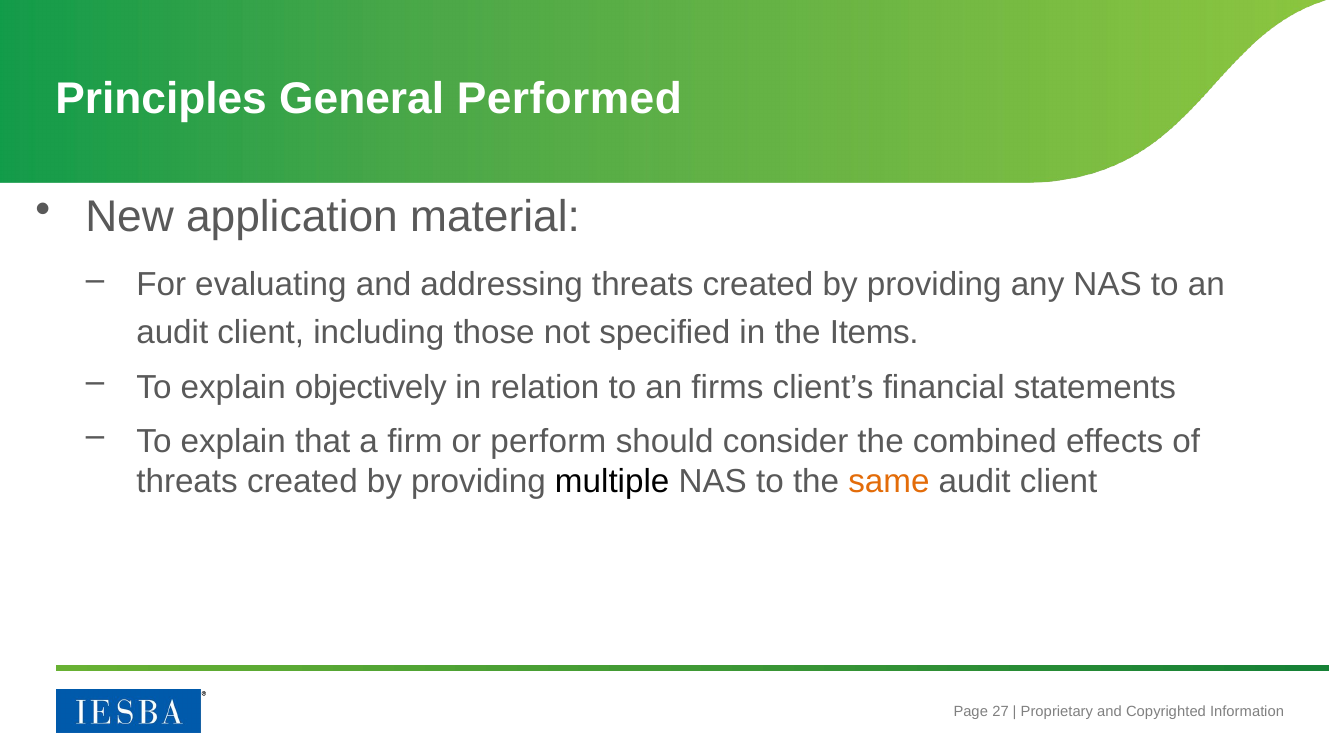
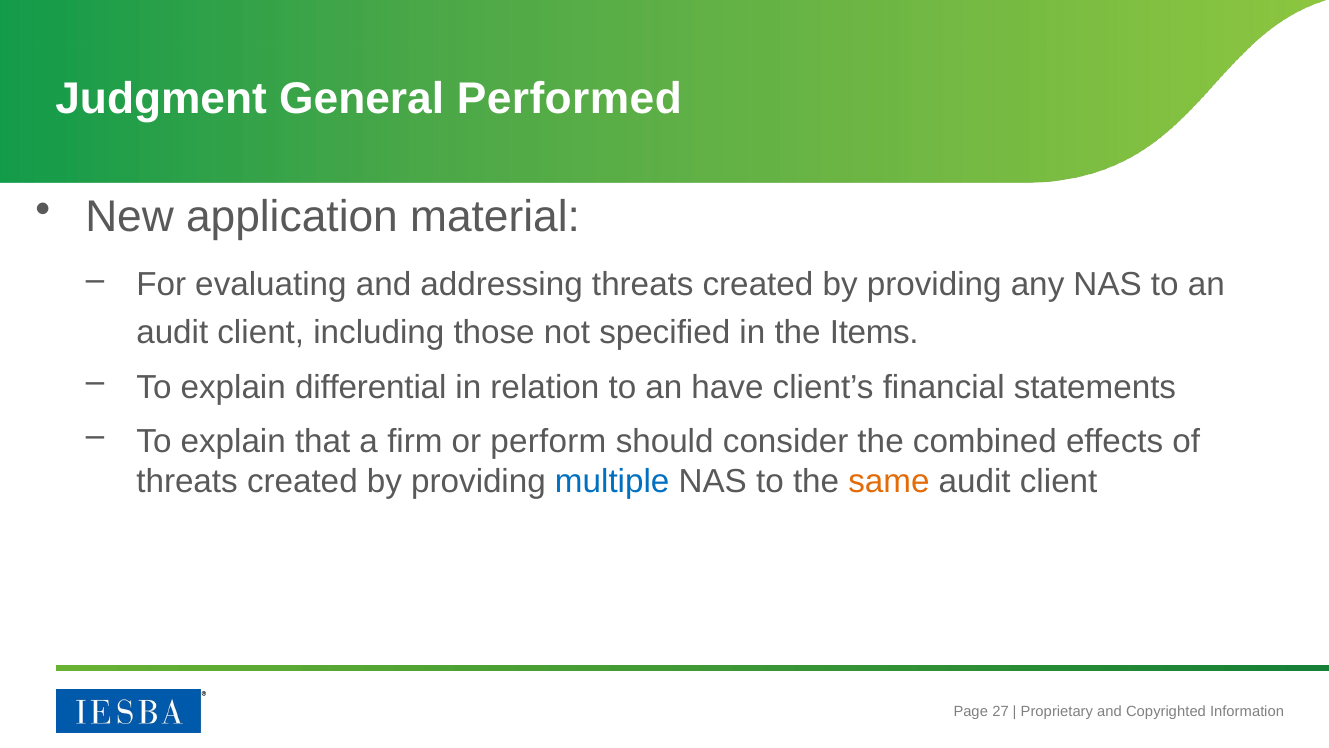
Principles: Principles -> Judgment
objectively: objectively -> differential
firms: firms -> have
multiple colour: black -> blue
